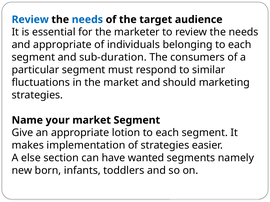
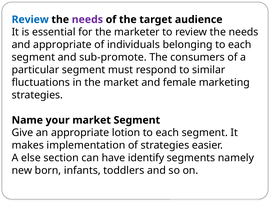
needs at (87, 20) colour: blue -> purple
sub-duration: sub-duration -> sub-promote
should: should -> female
wanted: wanted -> identify
